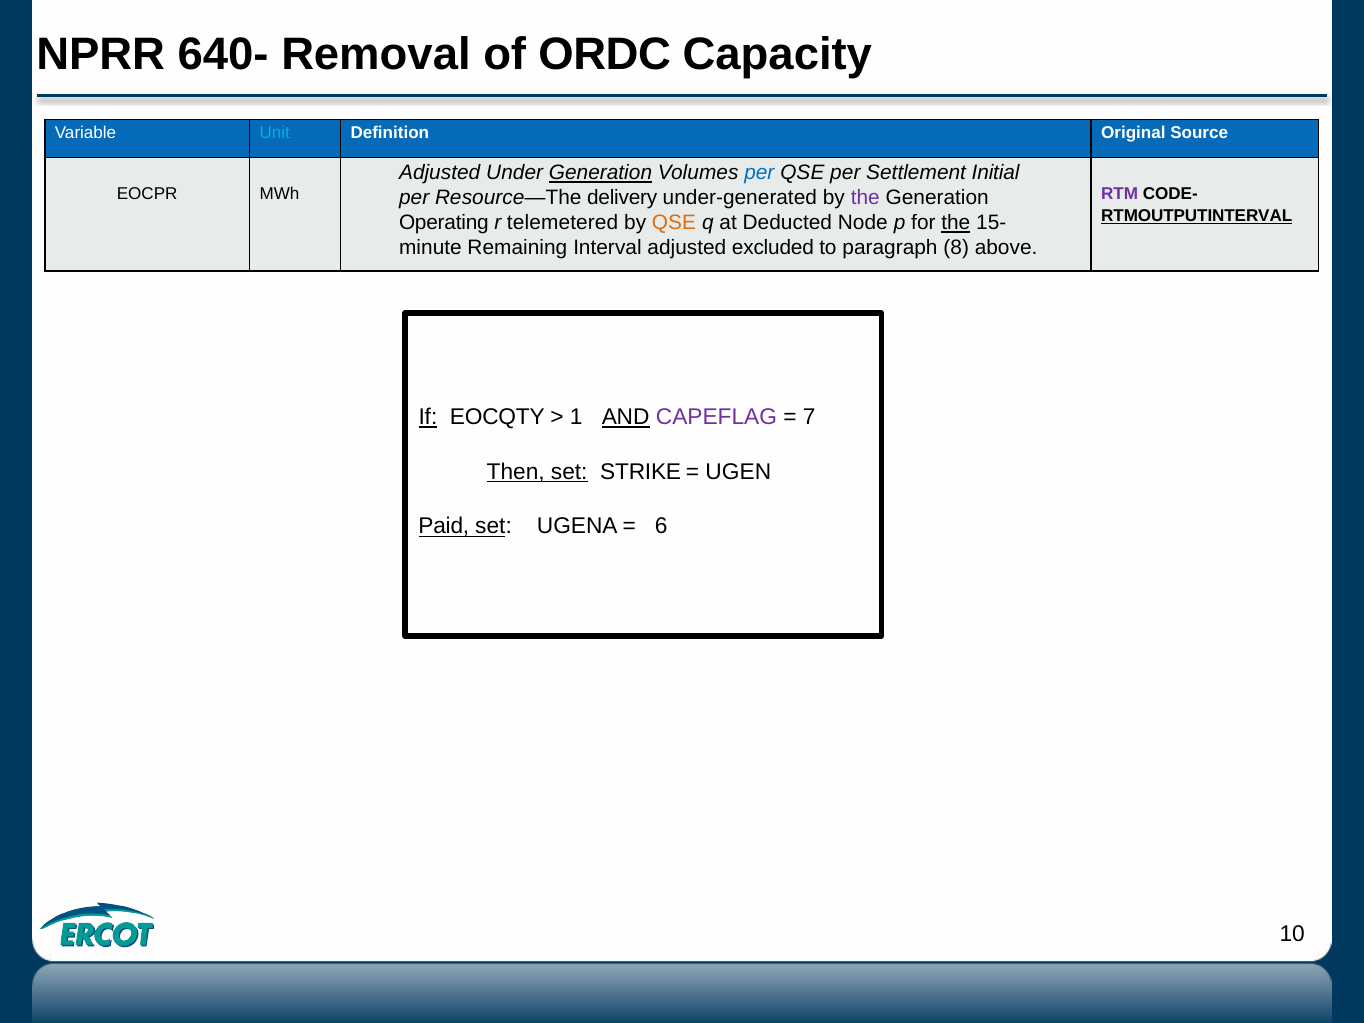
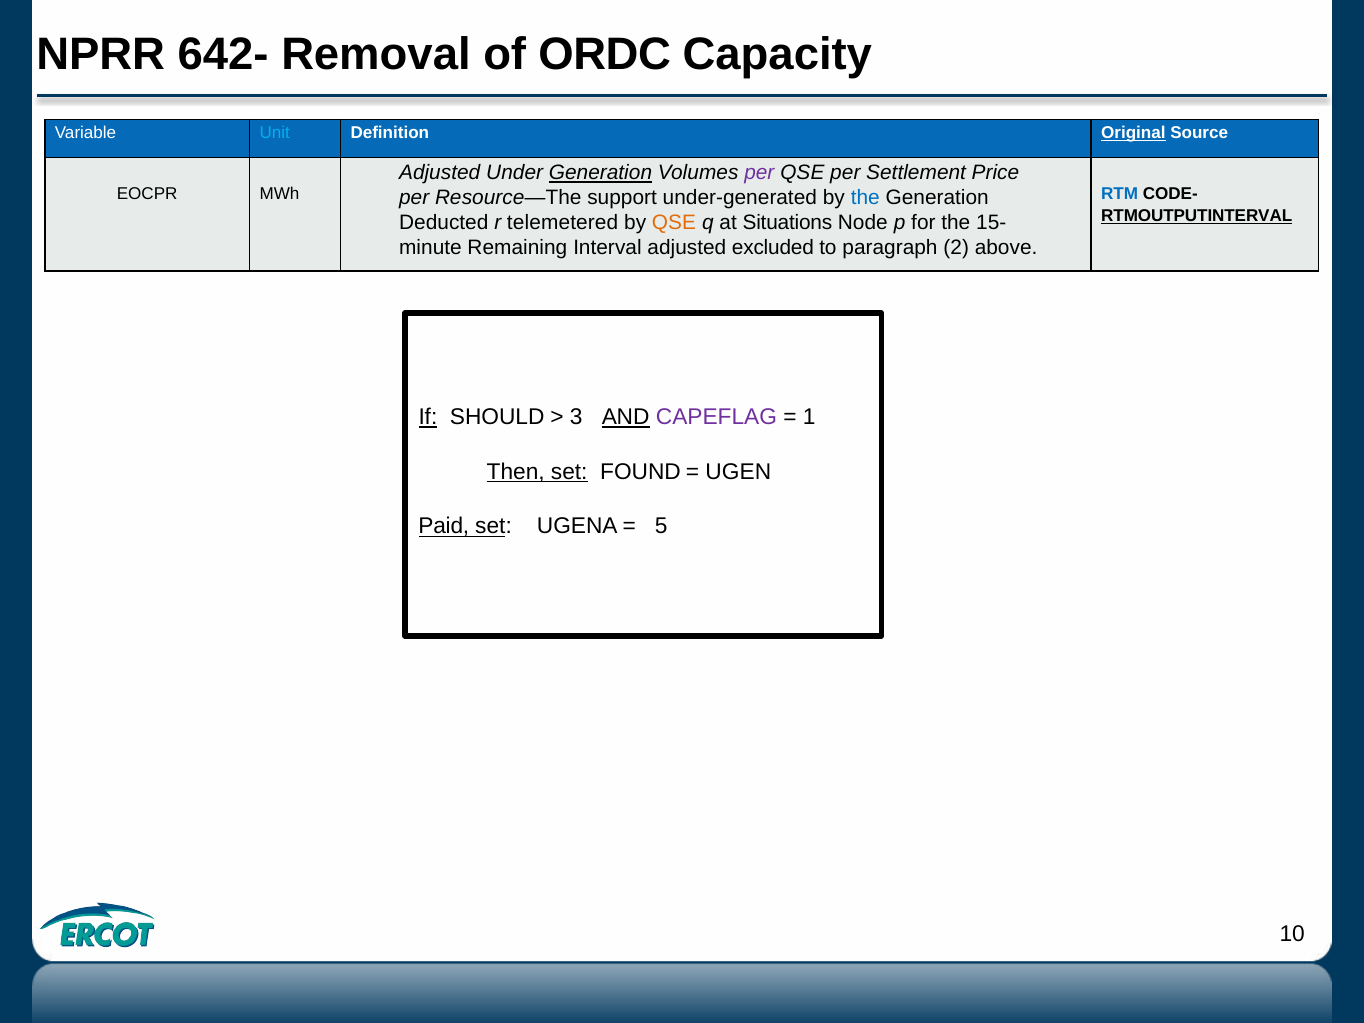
640-: 640- -> 642-
Original underline: none -> present
per at (759, 173) colour: blue -> purple
Initial: Initial -> Price
RTM colour: purple -> blue
delivery: delivery -> support
the at (865, 198) colour: purple -> blue
Operating: Operating -> Deducted
Deducted: Deducted -> Situations
the at (956, 223) underline: present -> none
8: 8 -> 2
EOCQTY: EOCQTY -> SHOULD
1: 1 -> 3
7: 7 -> 1
STRIKE: STRIKE -> FOUND
6: 6 -> 5
